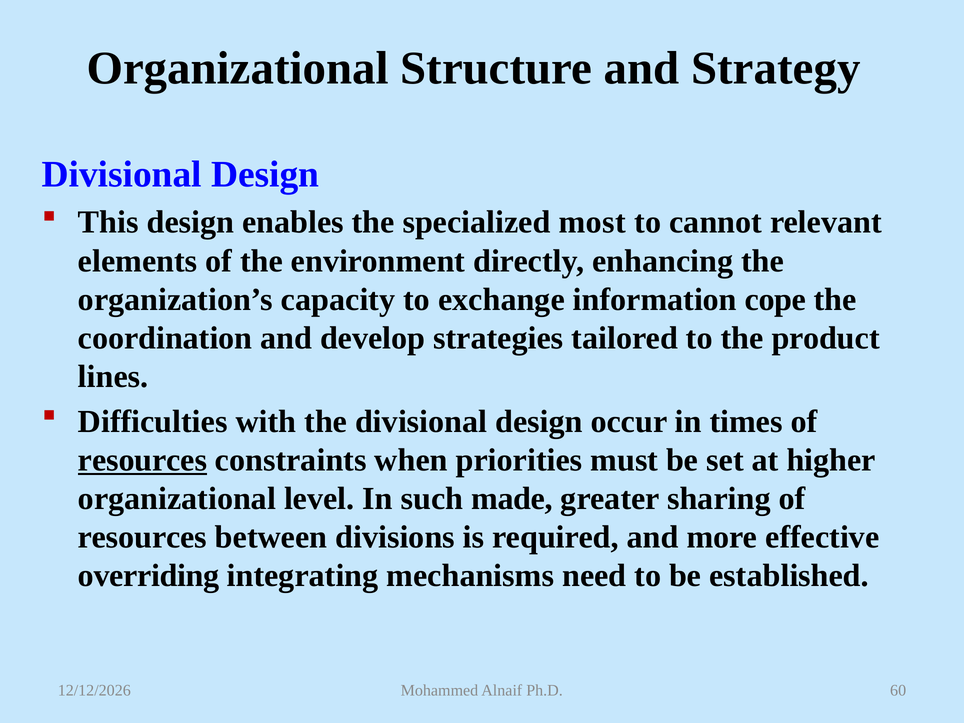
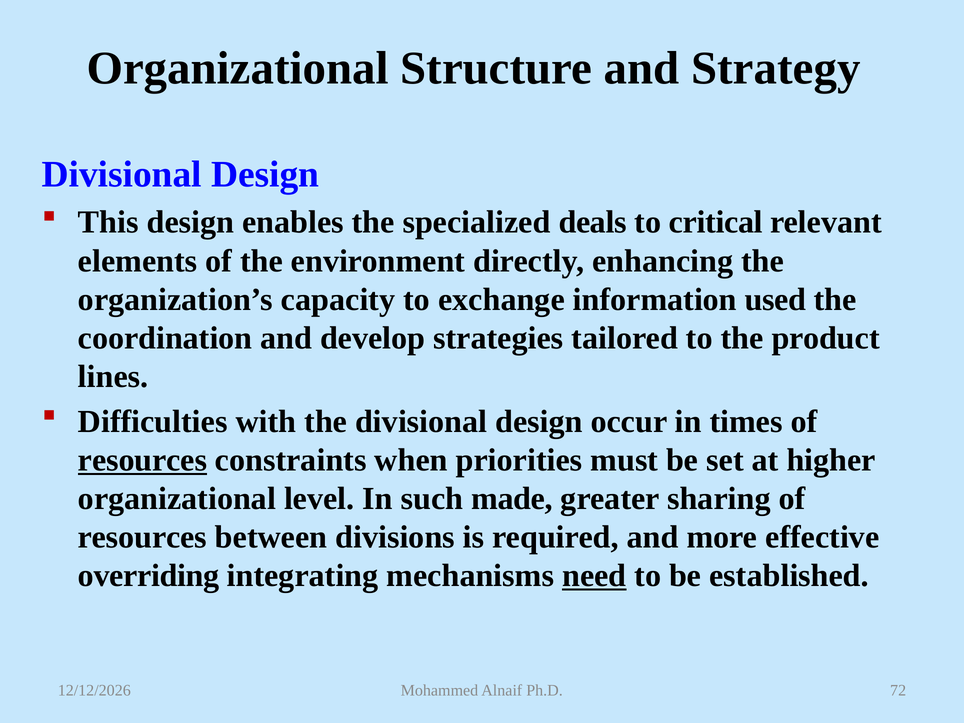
most: most -> deals
cannot: cannot -> critical
cope: cope -> used
need underline: none -> present
60: 60 -> 72
